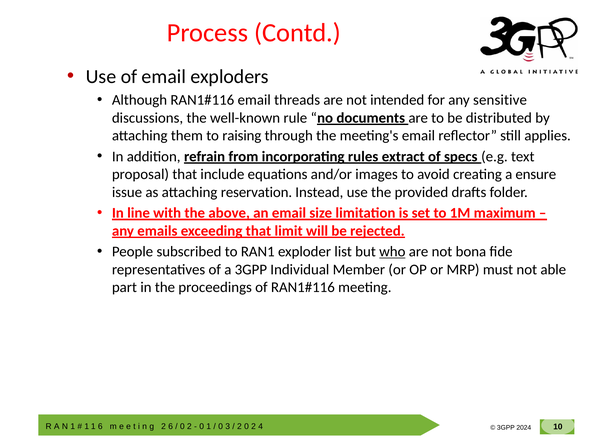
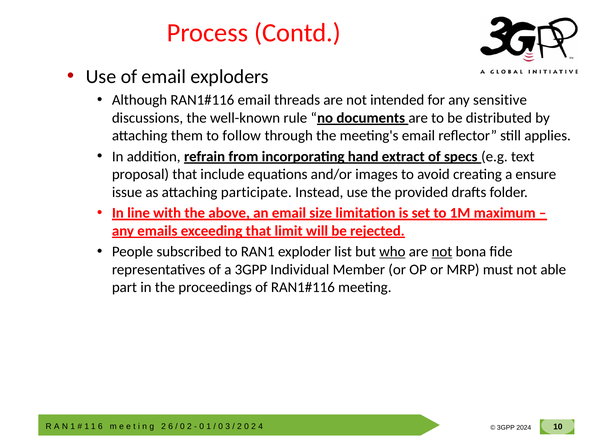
raising: raising -> follow
rules: rules -> hand
reservation: reservation -> participate
not at (442, 252) underline: none -> present
